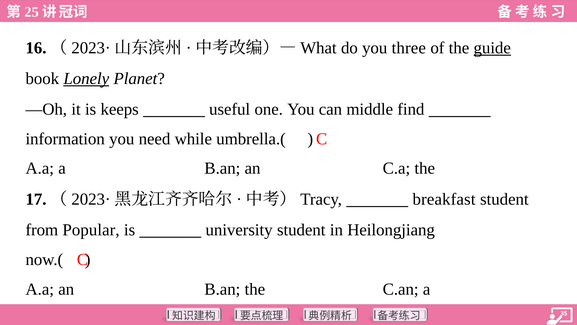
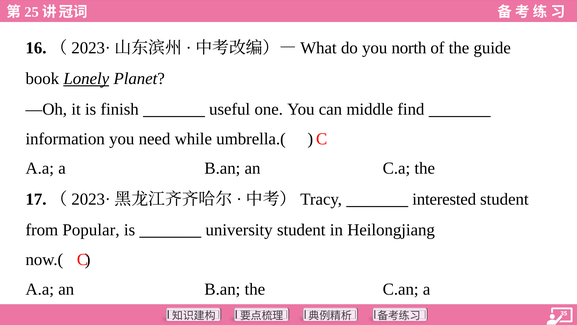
three: three -> north
guide underline: present -> none
keeps: keeps -> finish
breakfast: breakfast -> interested
